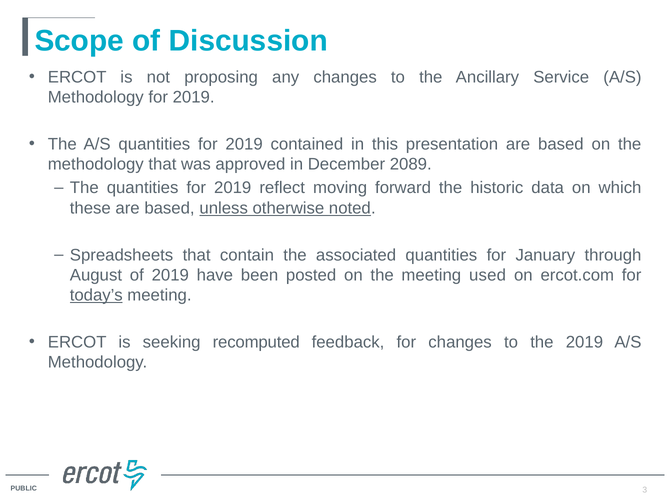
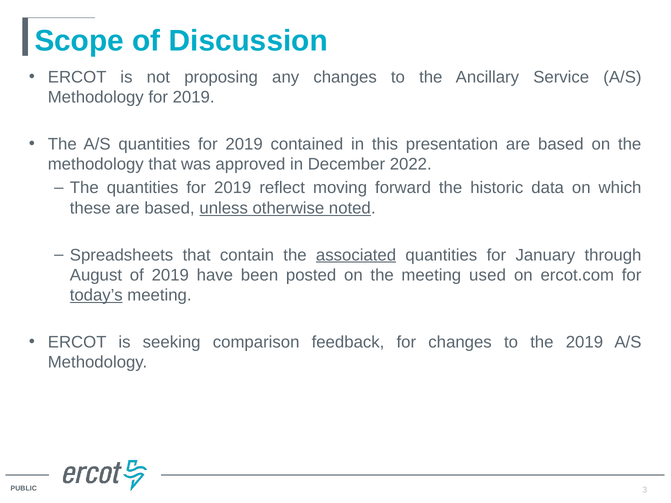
2089: 2089 -> 2022
associated underline: none -> present
recomputed: recomputed -> comparison
